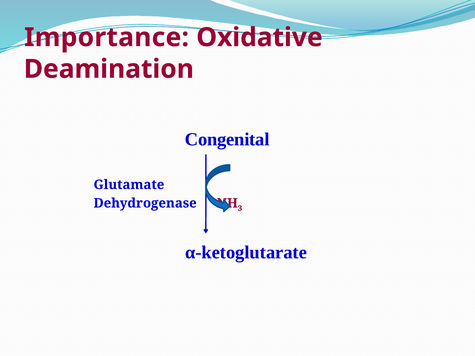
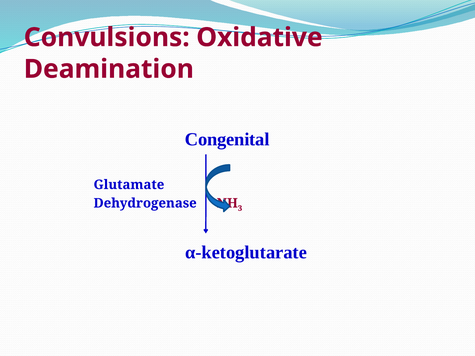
Importance: Importance -> Convulsions
